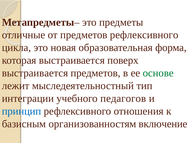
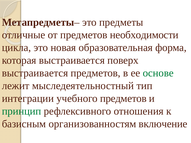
предметов рефлексивного: рефлексивного -> необходимости
учебного педагогов: педагогов -> предметов
принцип colour: blue -> green
